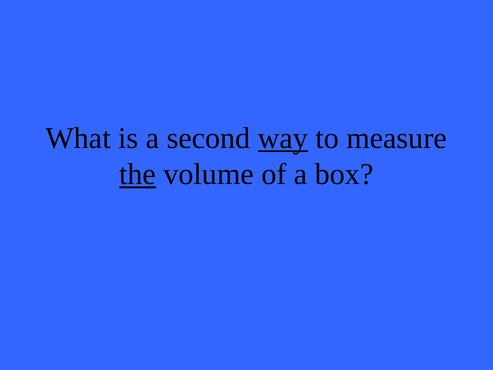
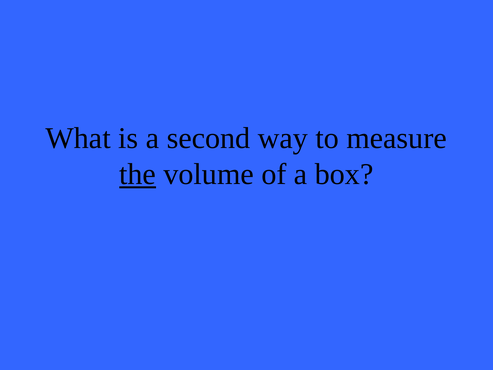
way underline: present -> none
